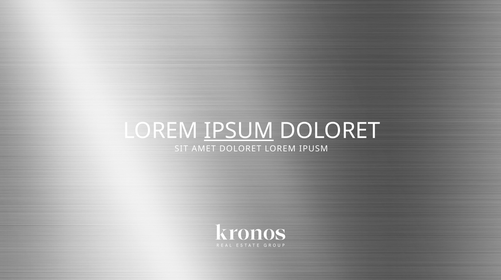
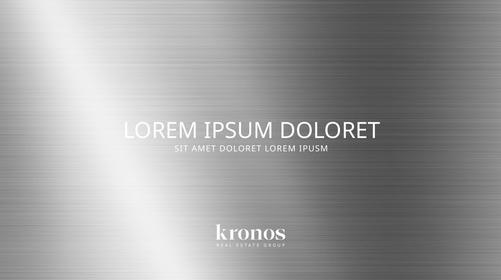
IPSUM underline: present -> none
